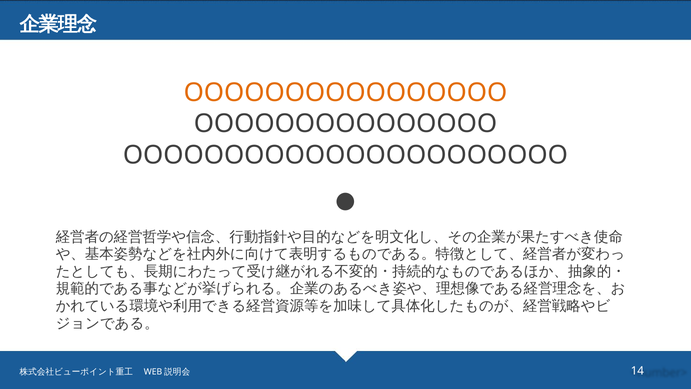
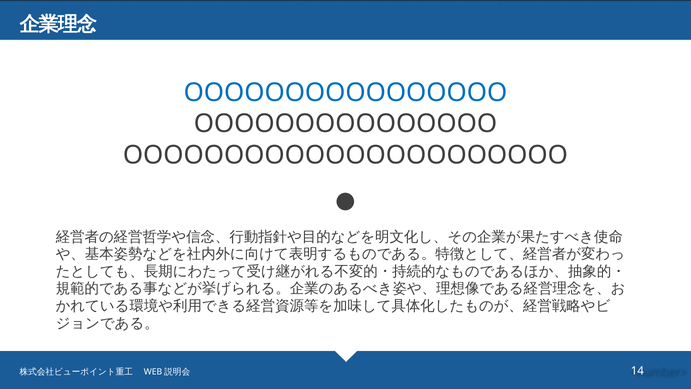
OOOOOOOOOOOOOOOO colour: orange -> blue
